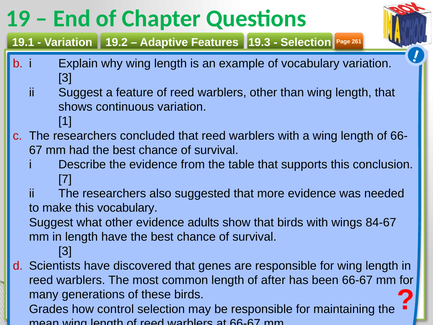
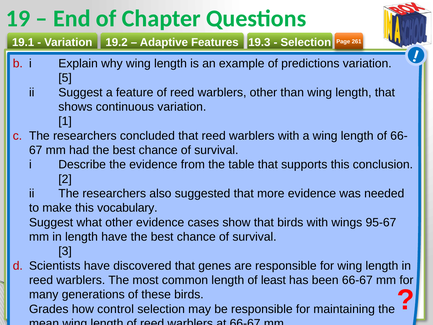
of vocabulary: vocabulary -> predictions
3 at (65, 78): 3 -> 5
7: 7 -> 2
adults: adults -> cases
84-67: 84-67 -> 95-67
after: after -> least
